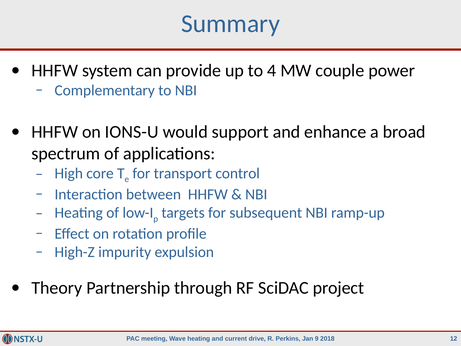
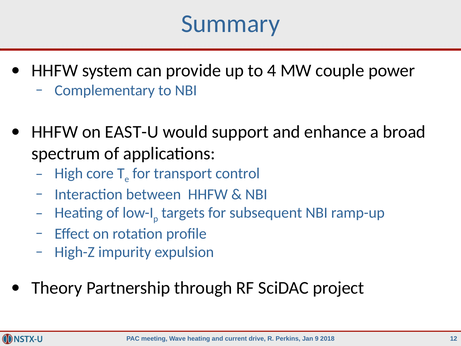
IONS-U: IONS-U -> EAST-U
